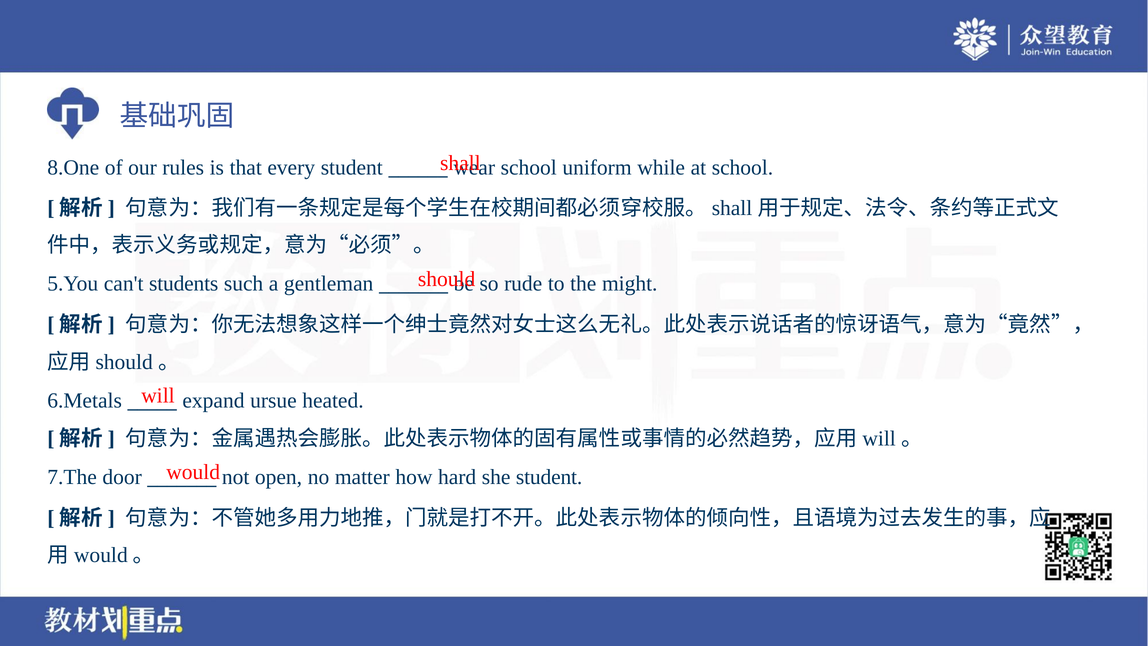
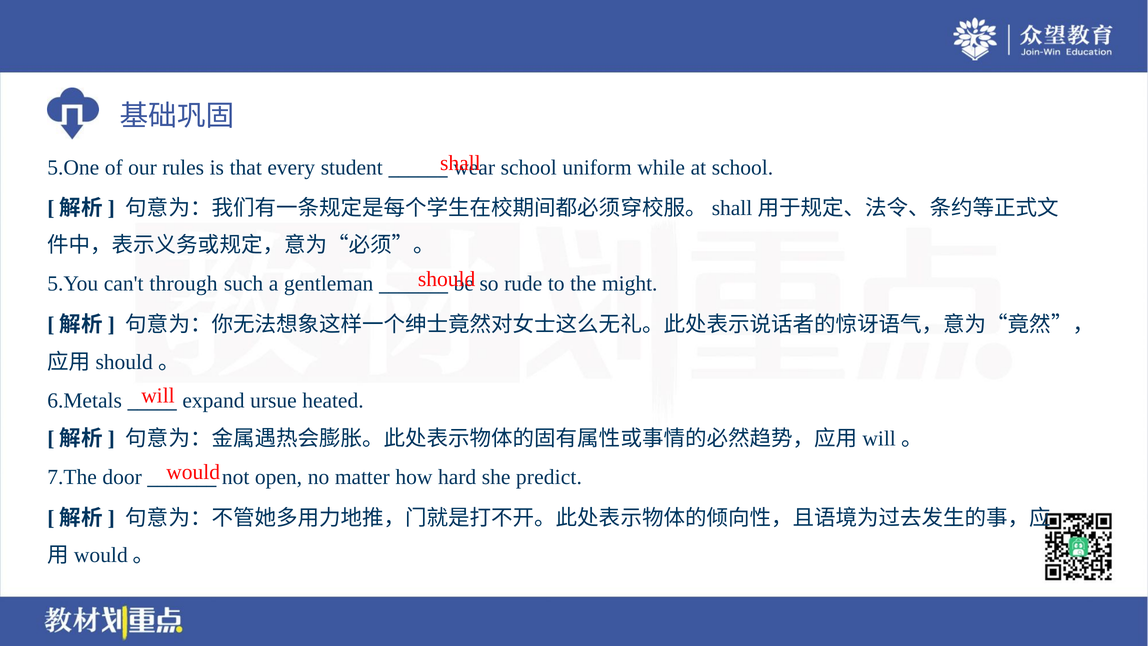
8.One: 8.One -> 5.One
students: students -> through
she student: student -> predict
